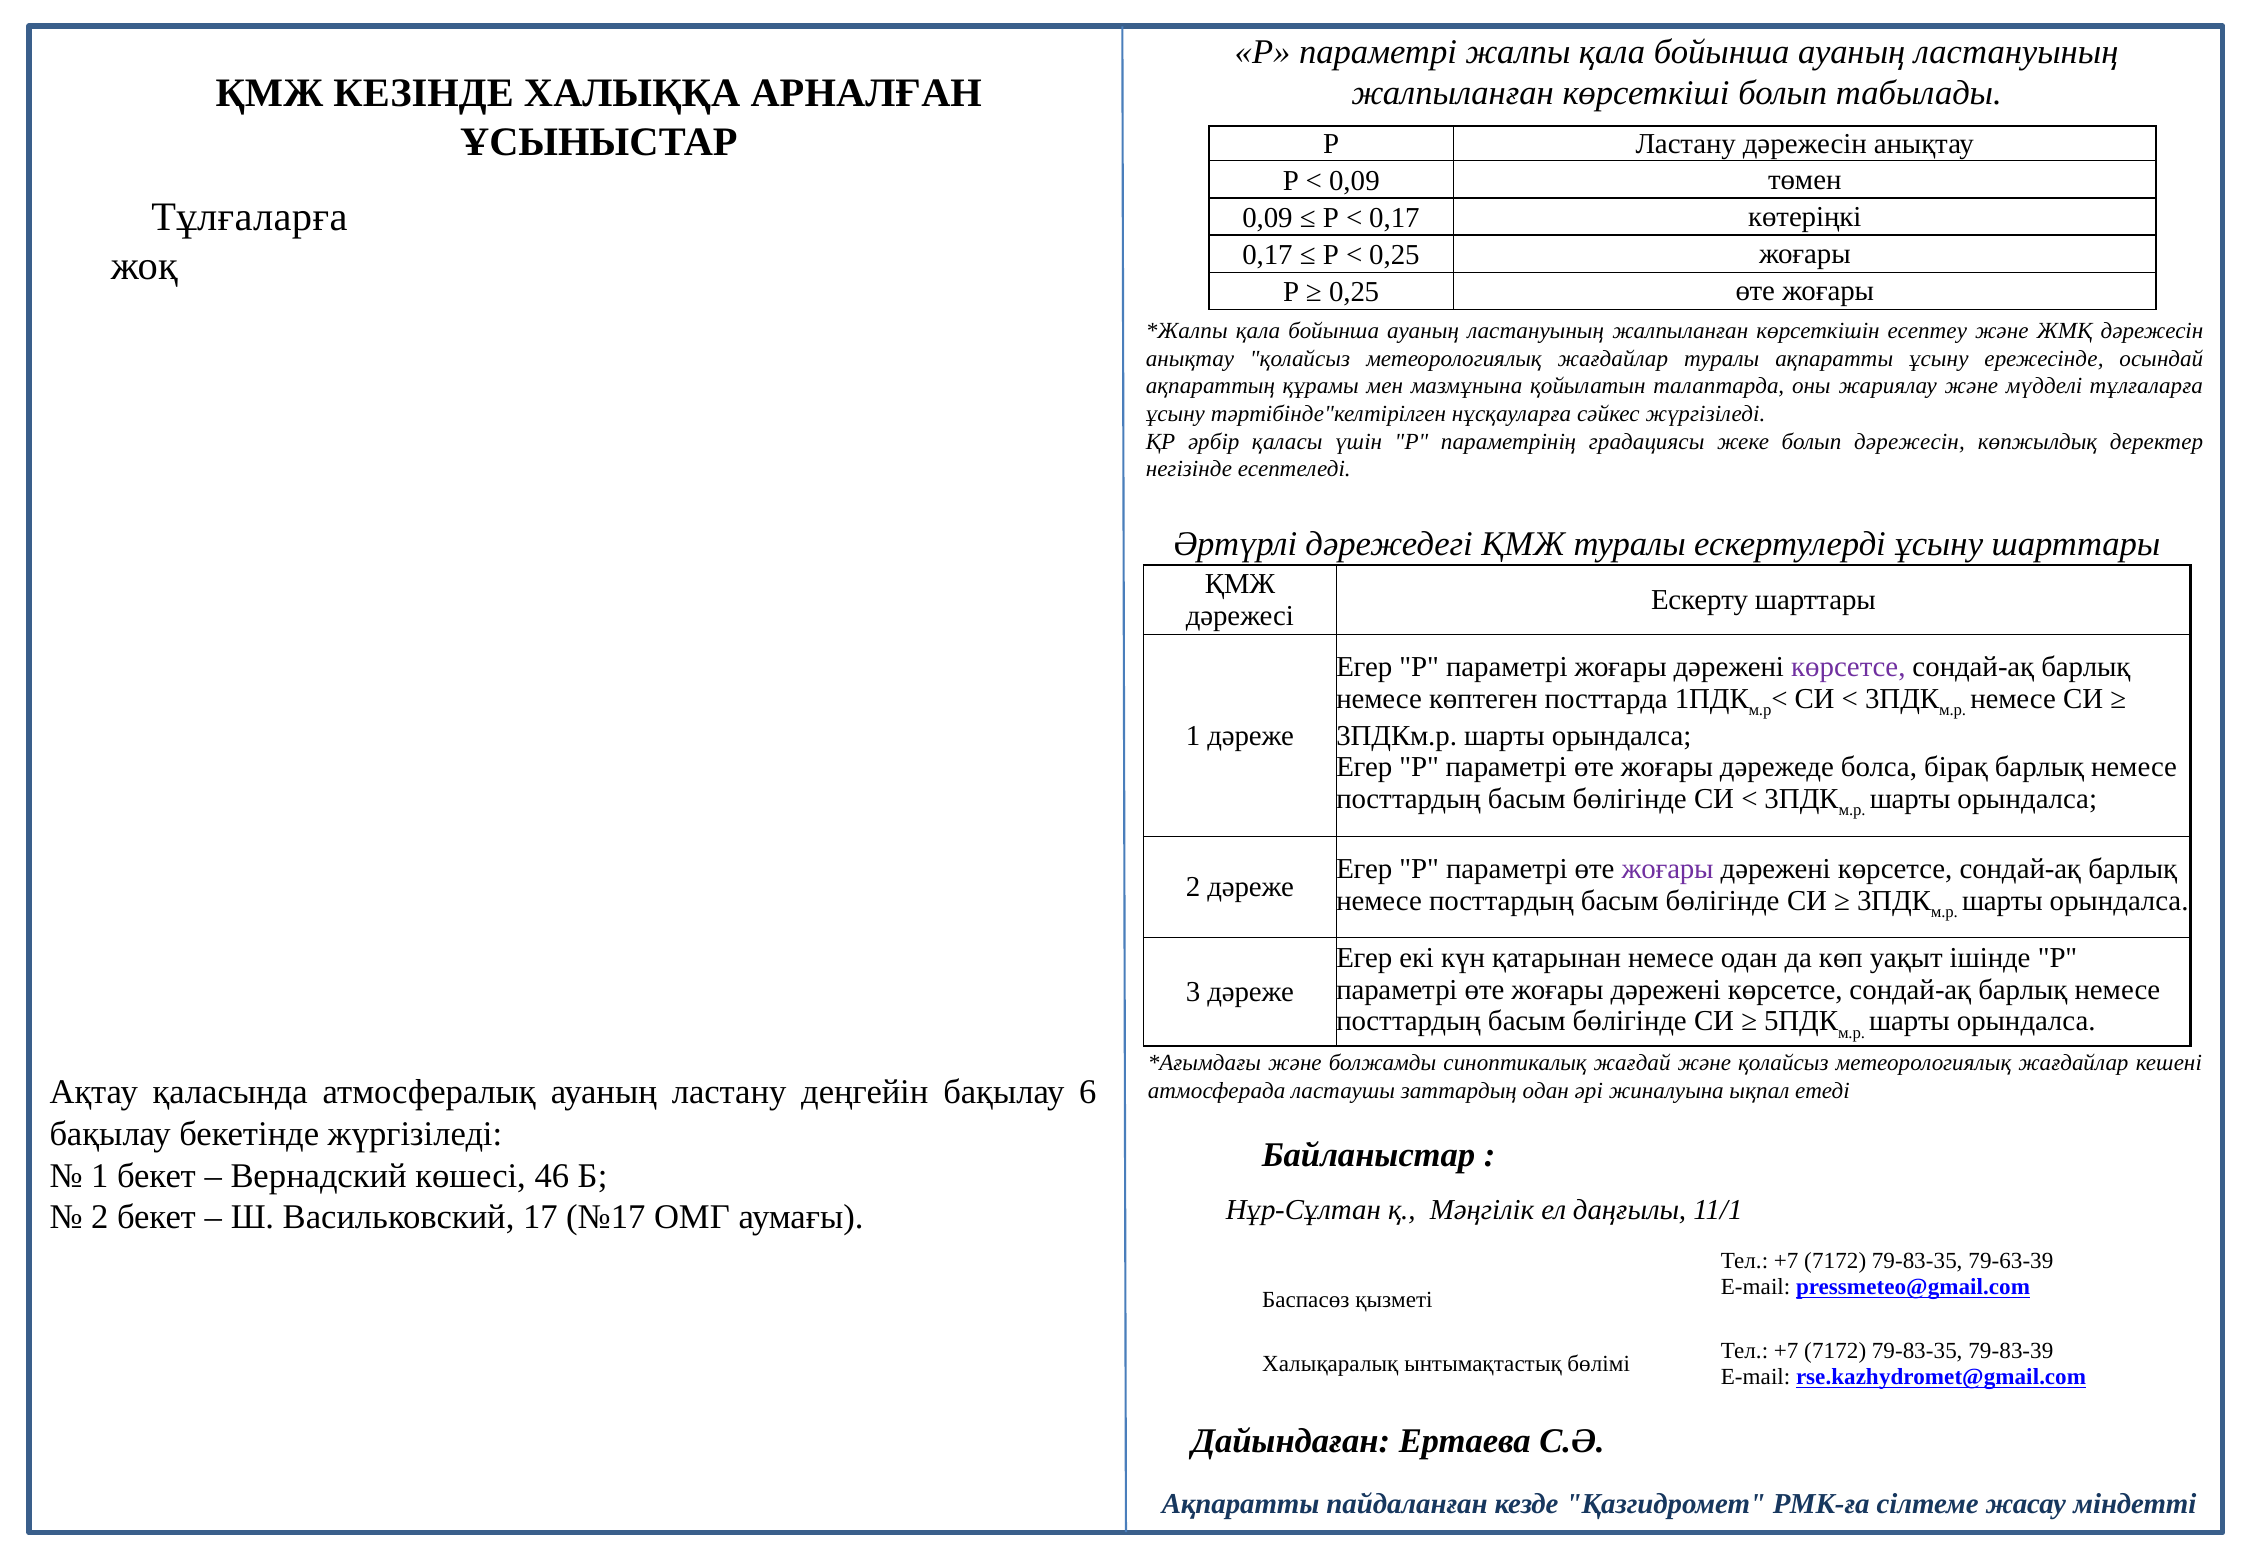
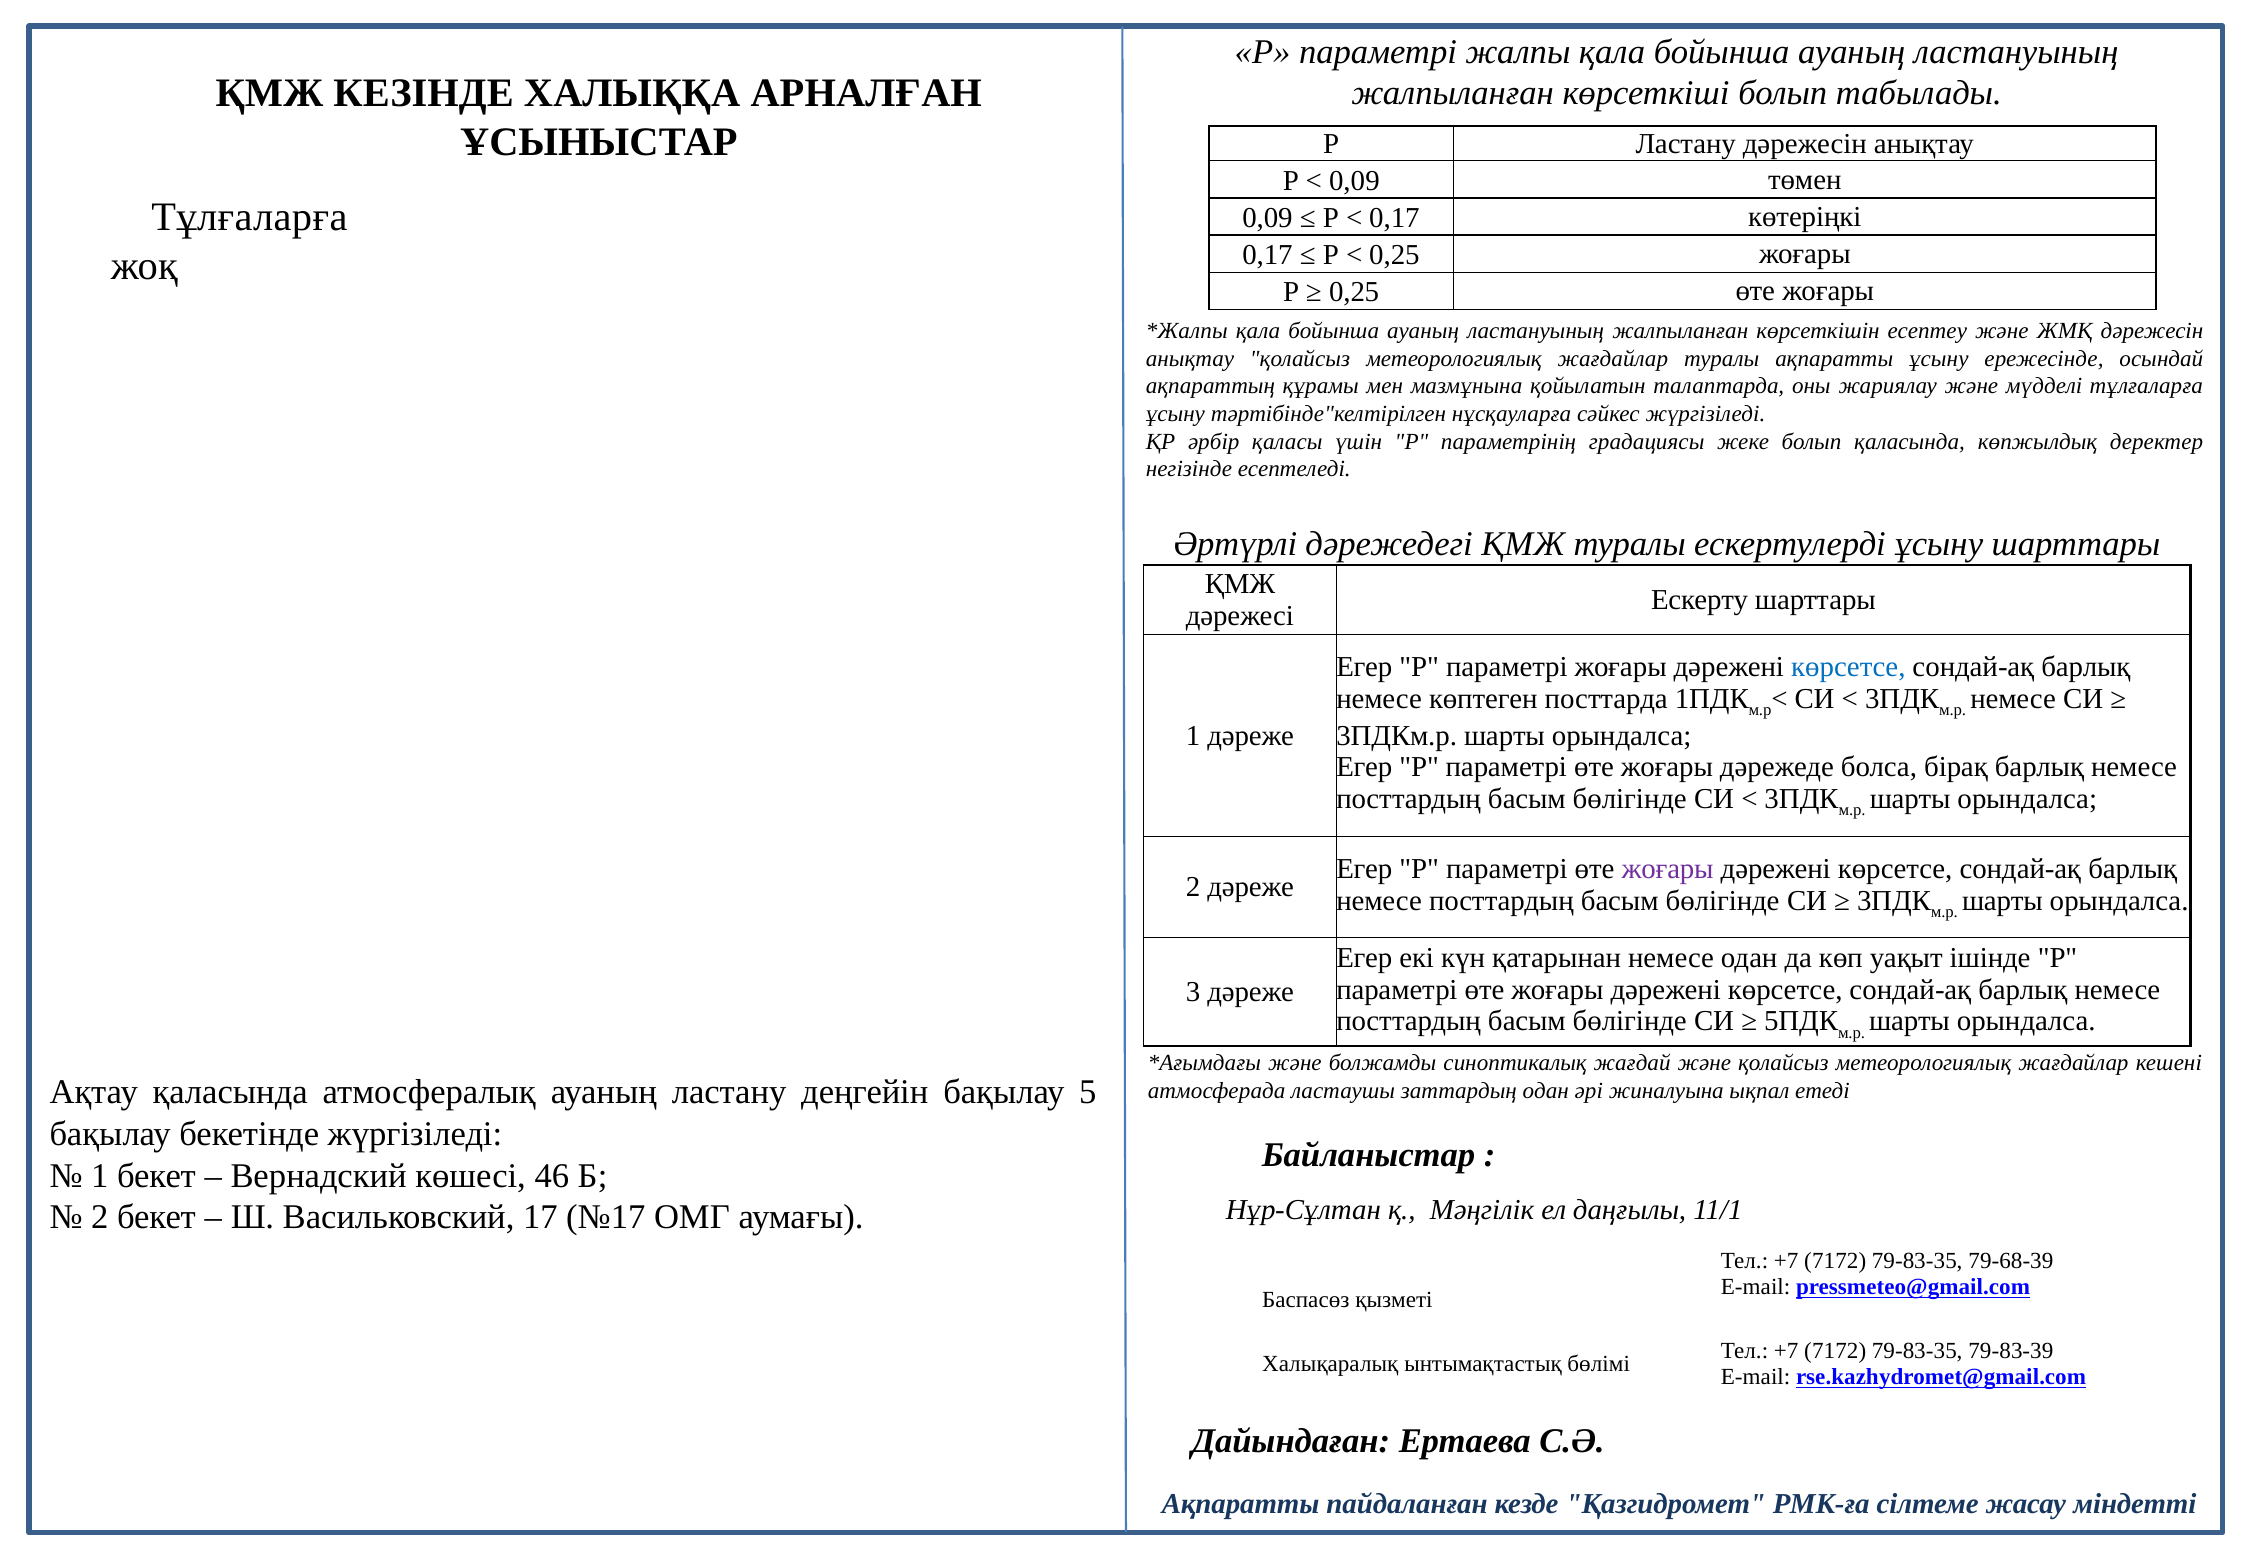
болып дәрежесін: дәрежесін -> қаласында
көрсетсе at (1848, 667) colour: purple -> blue
6: 6 -> 5
79-63-39: 79-63-39 -> 79-68-39
